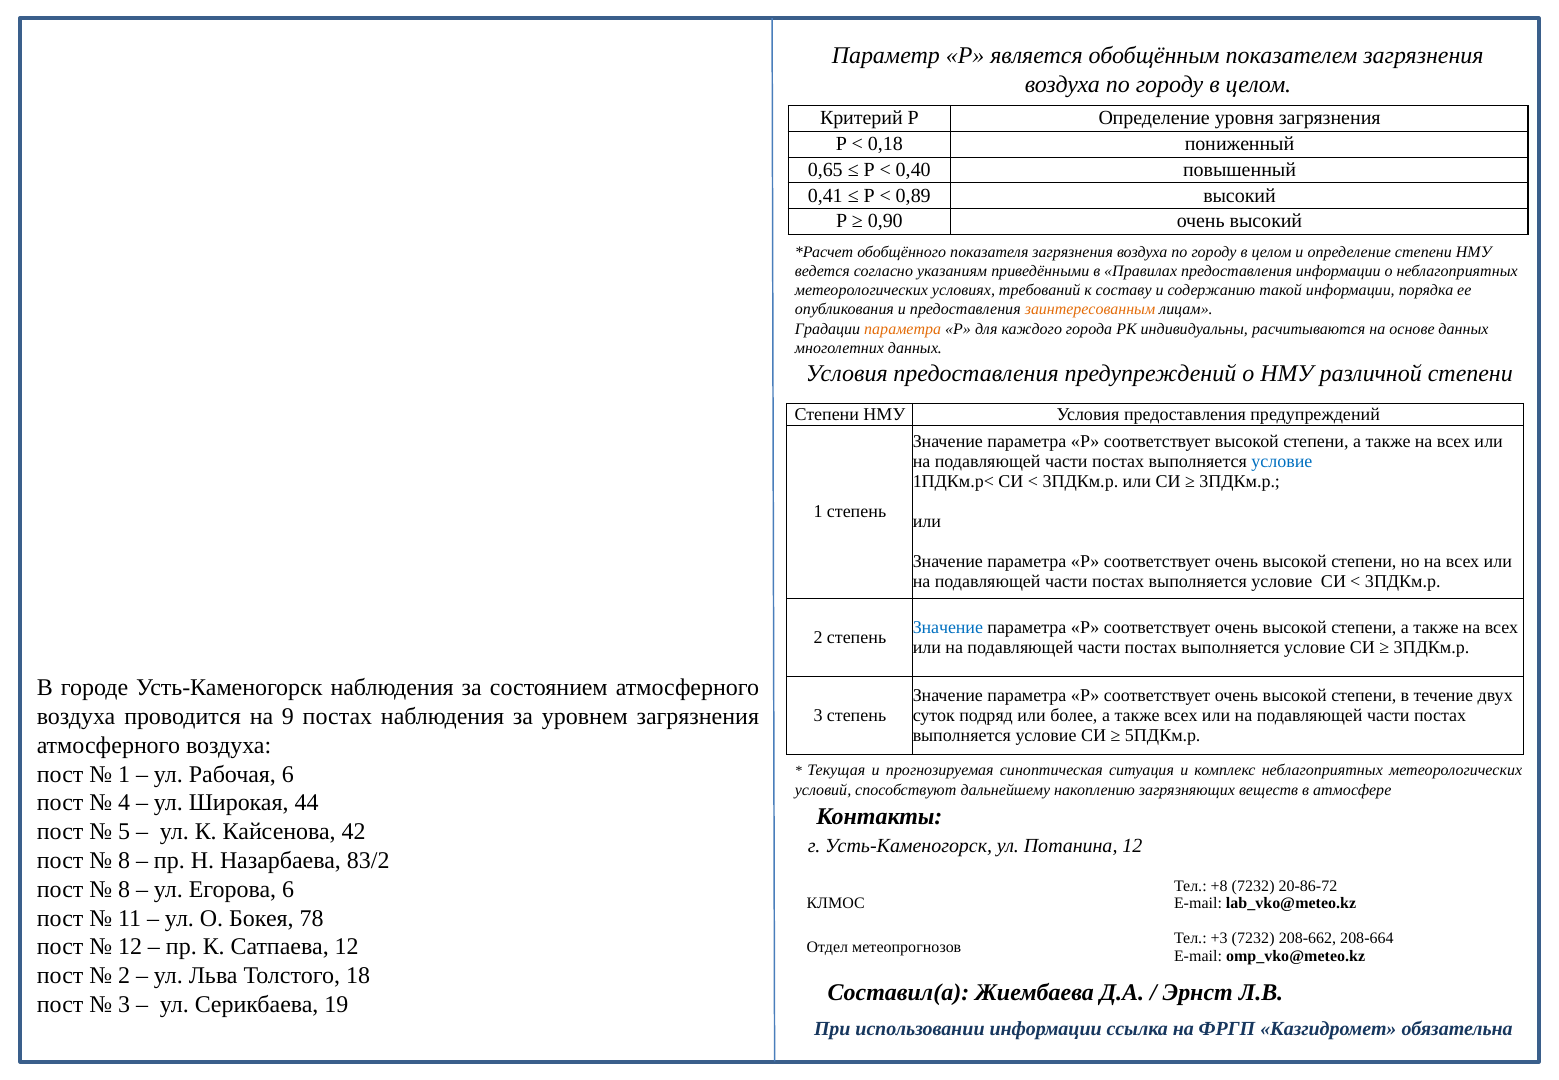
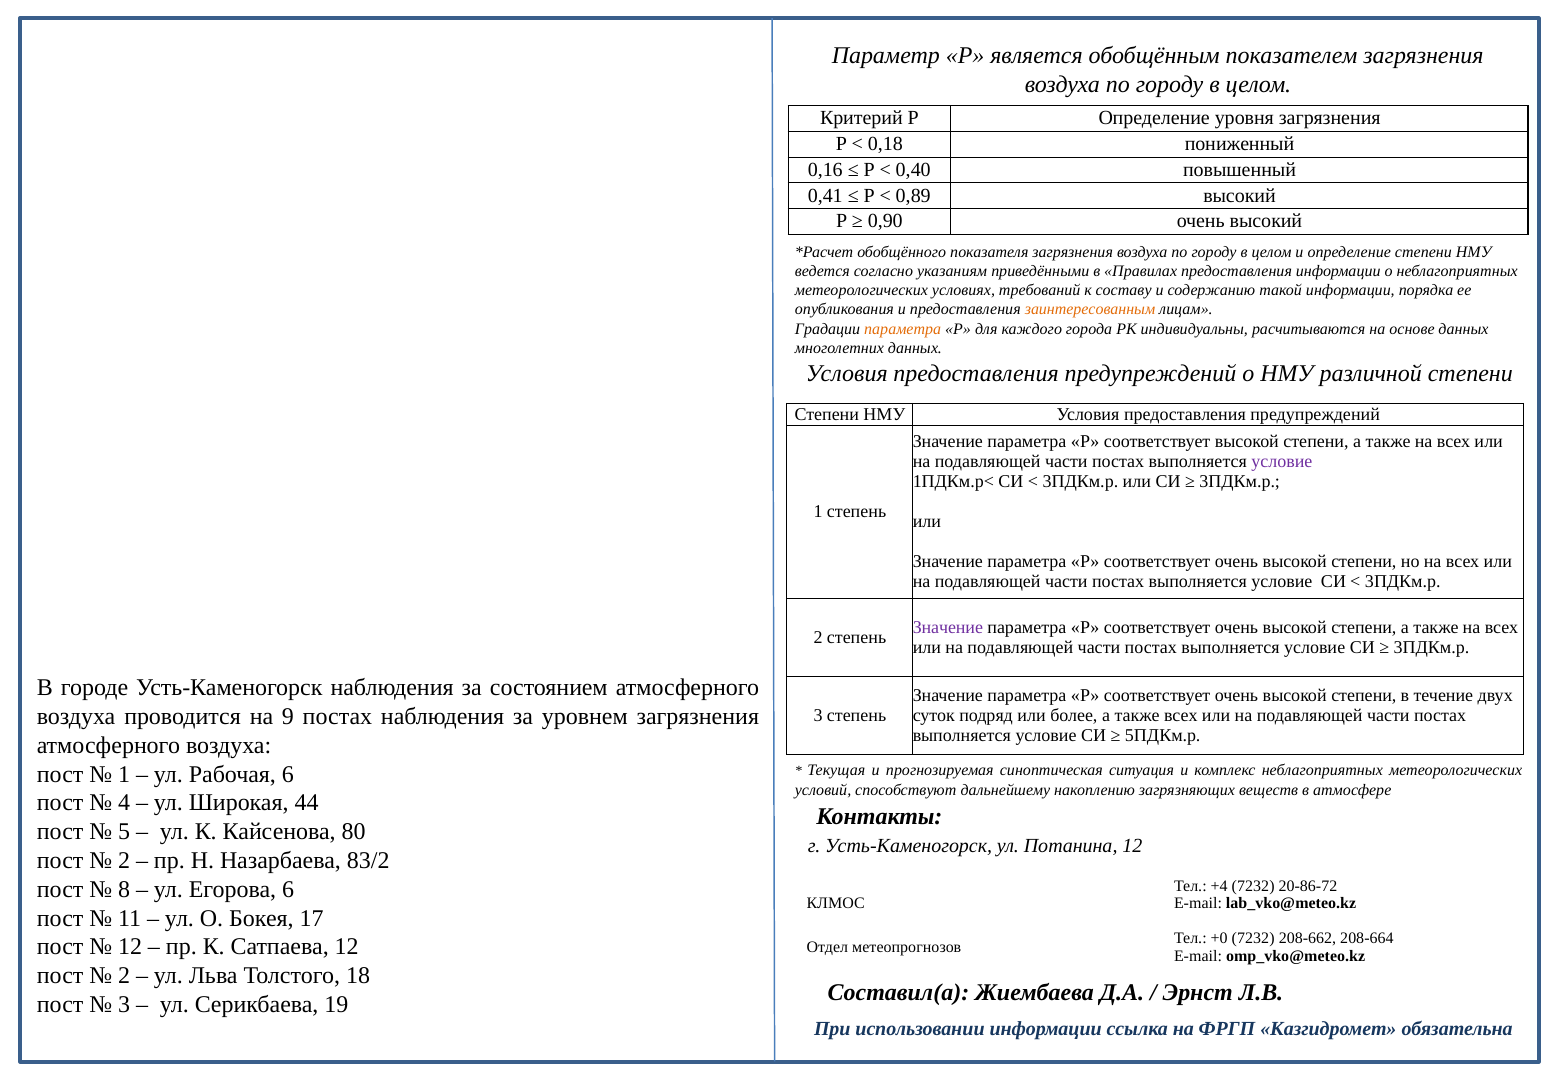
0,65: 0,65 -> 0,16
условие at (1282, 462) colour: blue -> purple
Значение at (948, 627) colour: blue -> purple
42: 42 -> 80
8 at (124, 860): 8 -> 2
+8: +8 -> +4
78: 78 -> 17
+3: +3 -> +0
